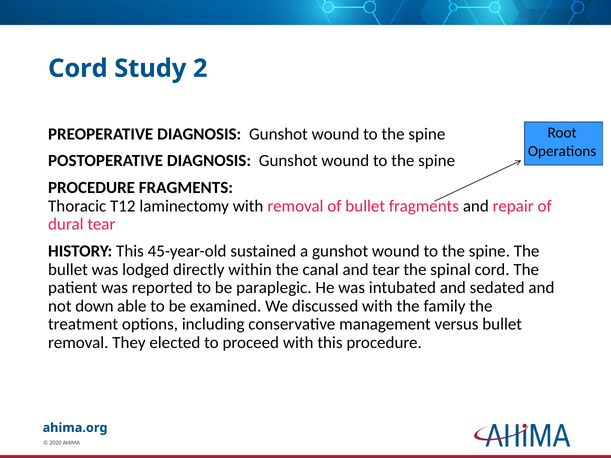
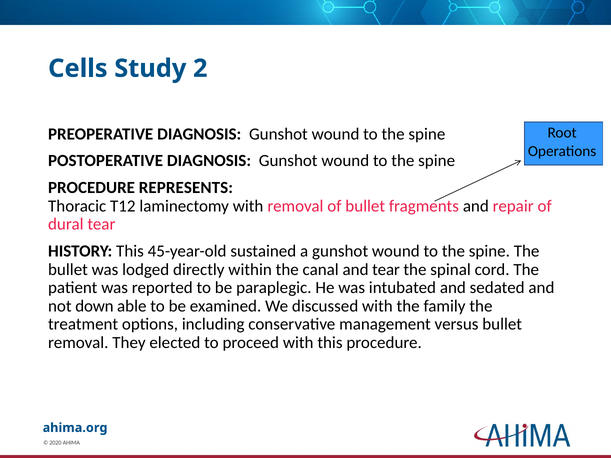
Cord at (78, 69): Cord -> Cells
PROCEDURE FRAGMENTS: FRAGMENTS -> REPRESENTS
